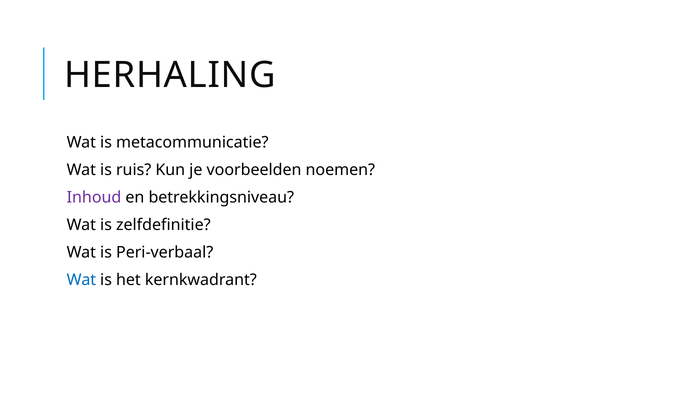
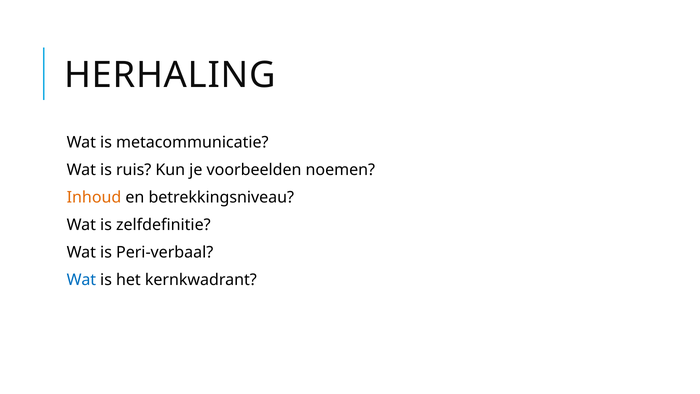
Inhoud colour: purple -> orange
